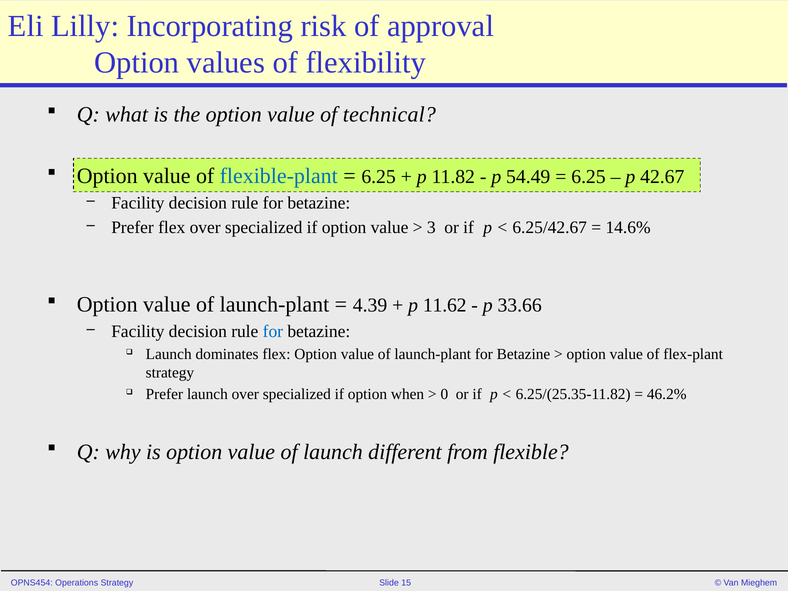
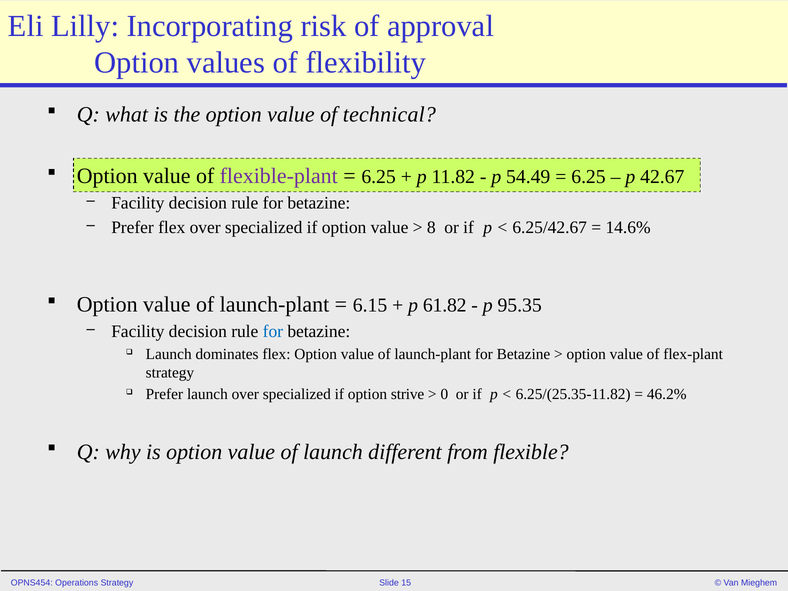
flexible-plant colour: blue -> purple
3: 3 -> 8
4.39: 4.39 -> 6.15
11.62: 11.62 -> 61.82
33.66: 33.66 -> 95.35
when: when -> strive
